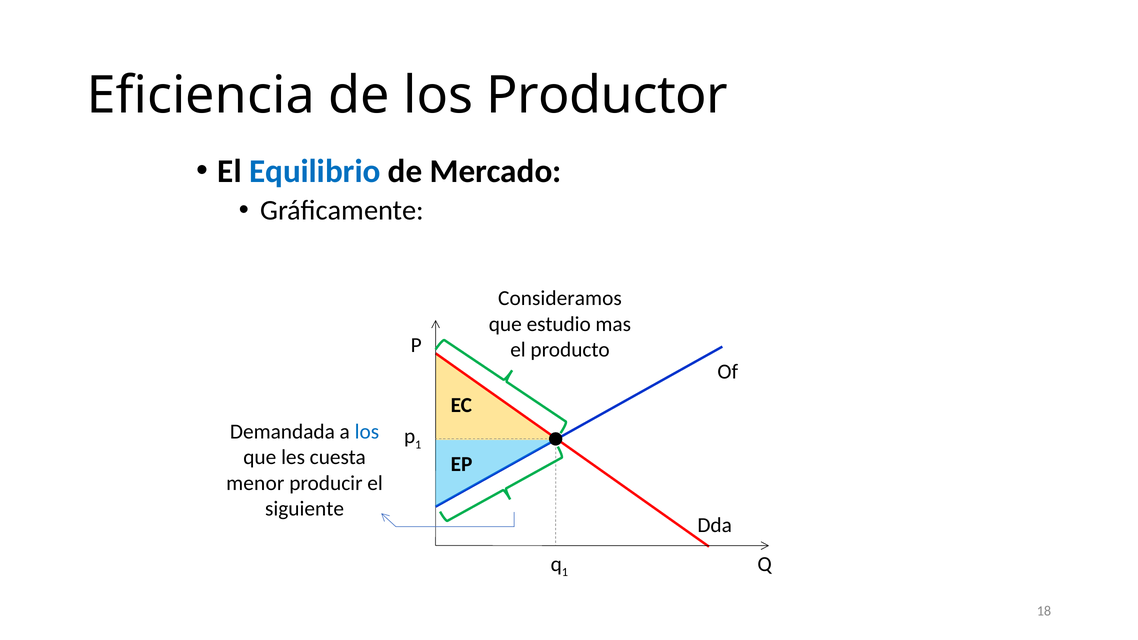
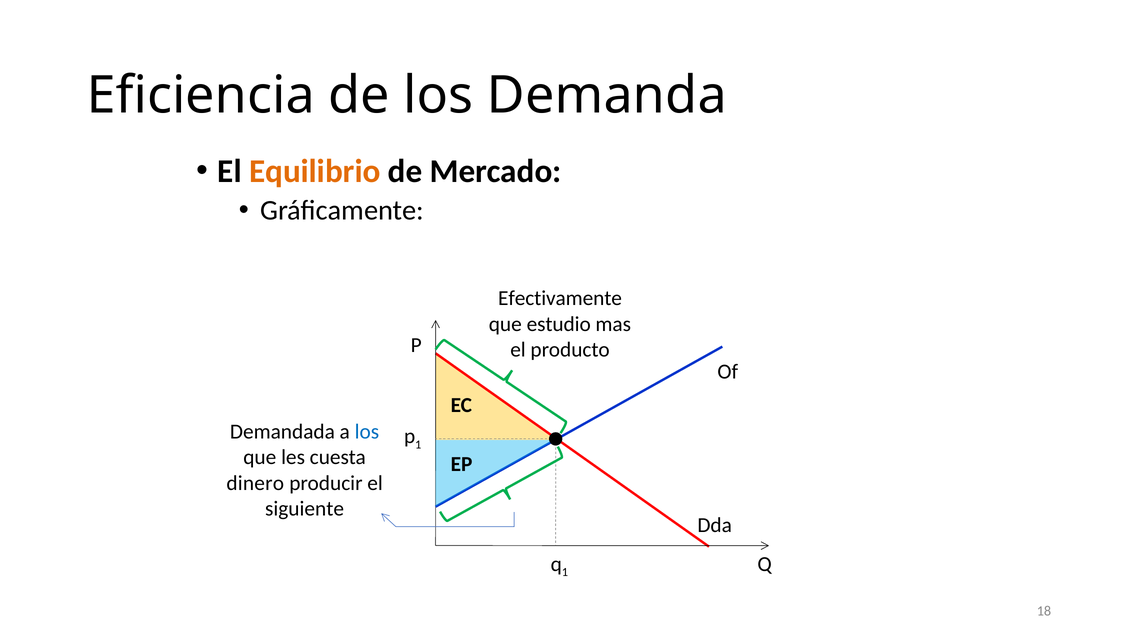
Productor: Productor -> Demanda
Equilibrio colour: blue -> orange
Consideramos: Consideramos -> Efectivamente
menor: menor -> dinero
